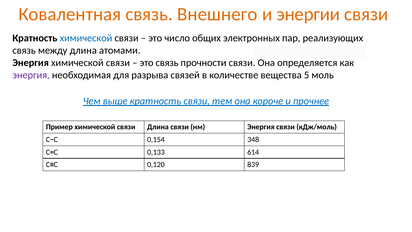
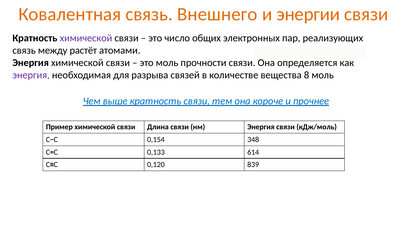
химической at (86, 38) colour: blue -> purple
между длина: длина -> растёт
это связь: связь -> моль
5: 5 -> 8
